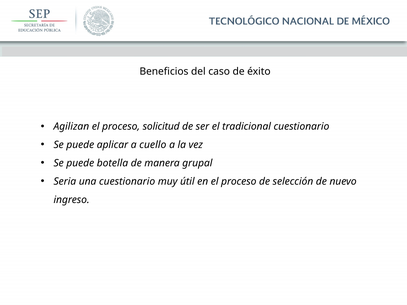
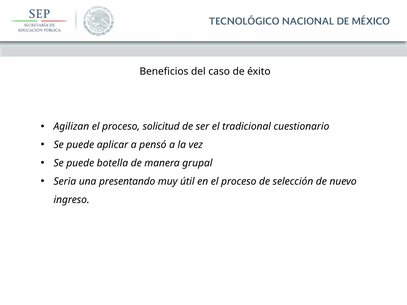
cuello: cuello -> pensó
una cuestionario: cuestionario -> presentando
